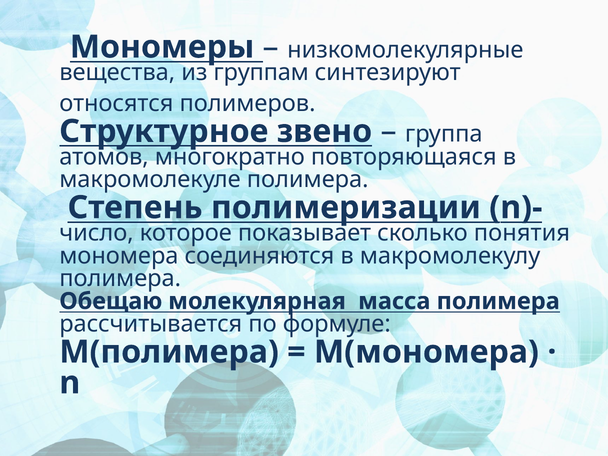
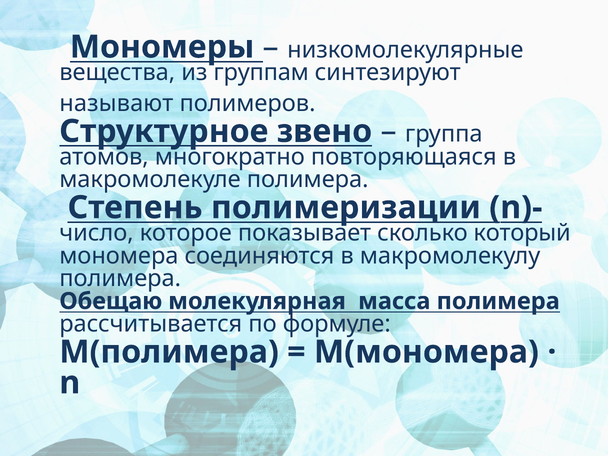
относятся: относятся -> называют
понятия: понятия -> который
